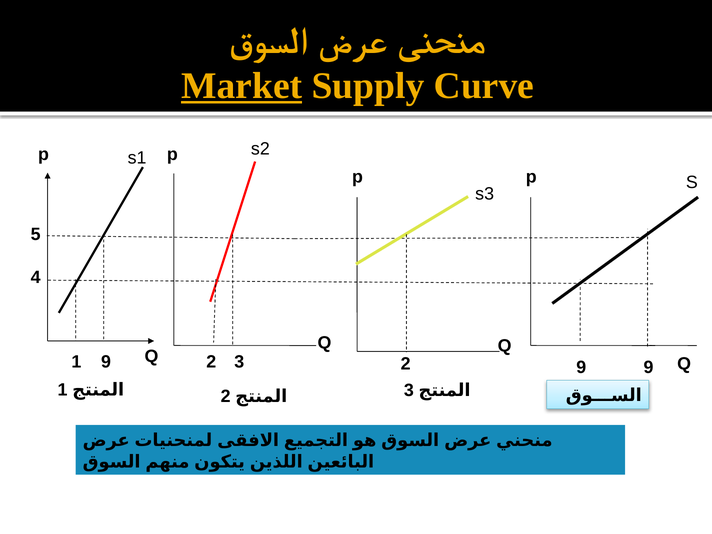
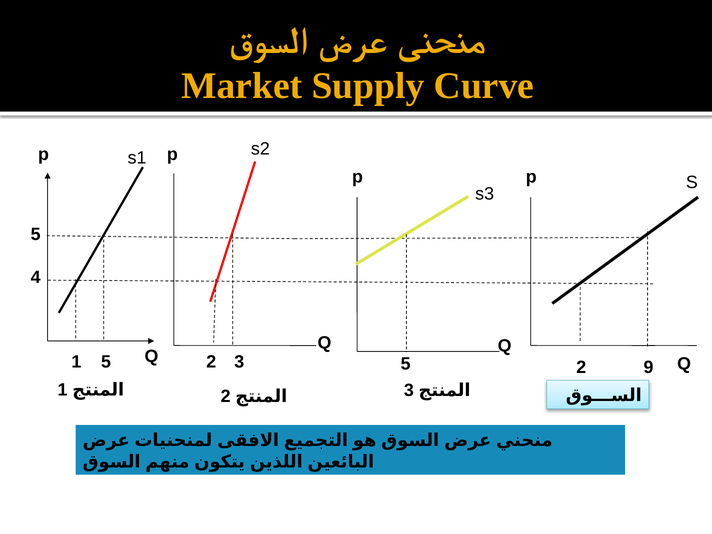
Market underline: present -> none
1 9: 9 -> 5
3 2: 2 -> 5
9 at (581, 368): 9 -> 2
